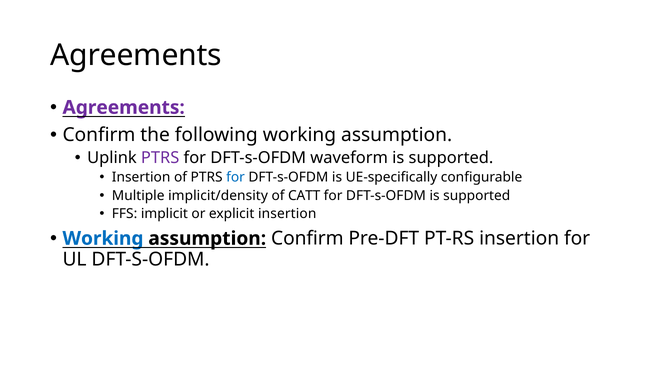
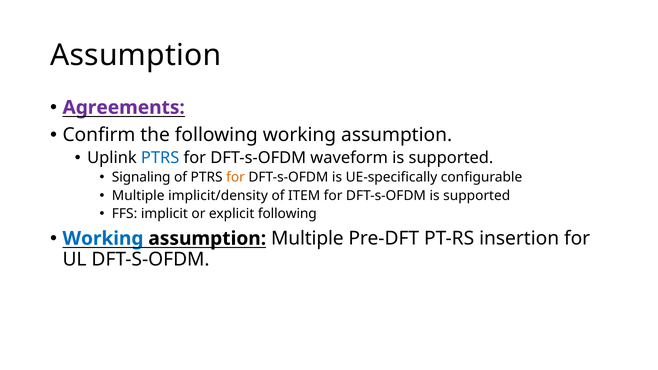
Agreements at (136, 55): Agreements -> Assumption
PTRS at (160, 158) colour: purple -> blue
Insertion at (141, 178): Insertion -> Signaling
for at (236, 178) colour: blue -> orange
CATT: CATT -> ITEM
explicit insertion: insertion -> following
assumption Confirm: Confirm -> Multiple
